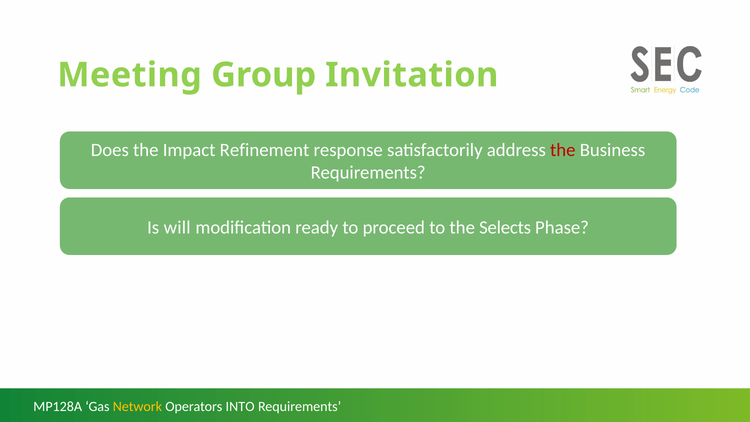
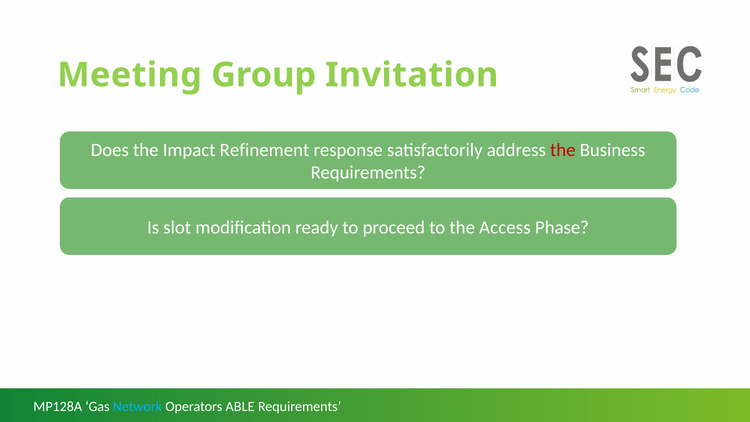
will: will -> slot
Selects: Selects -> Access
Network colour: yellow -> light blue
INTO: INTO -> ABLE
